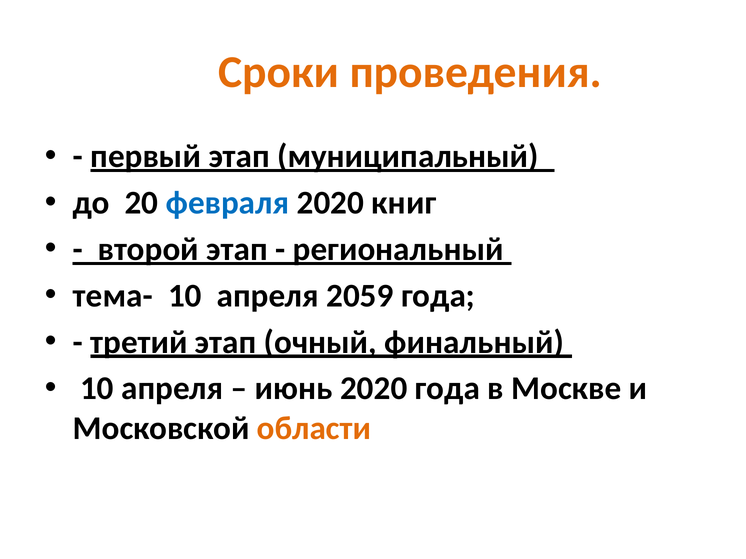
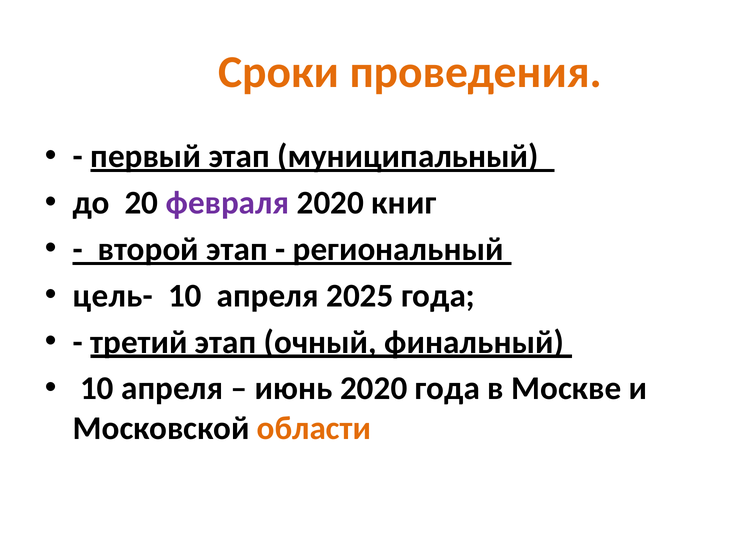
февраля colour: blue -> purple
тема-: тема- -> цель-
2059: 2059 -> 2025
